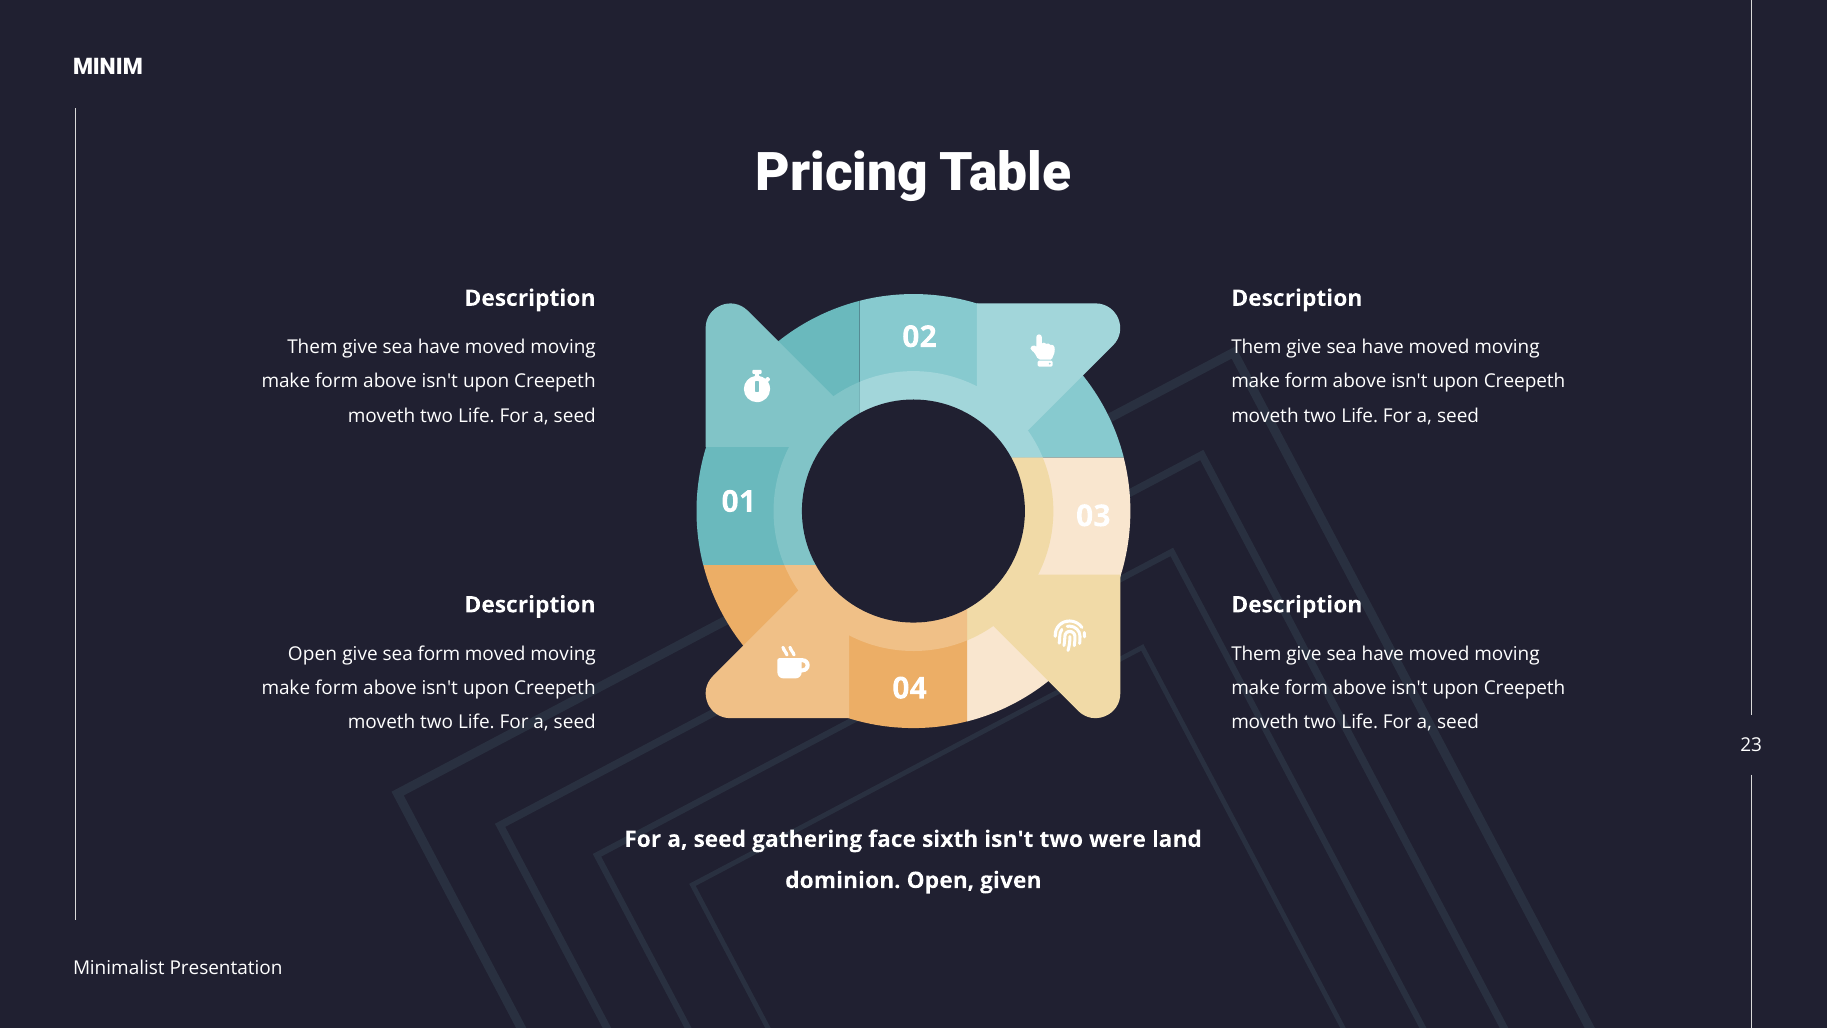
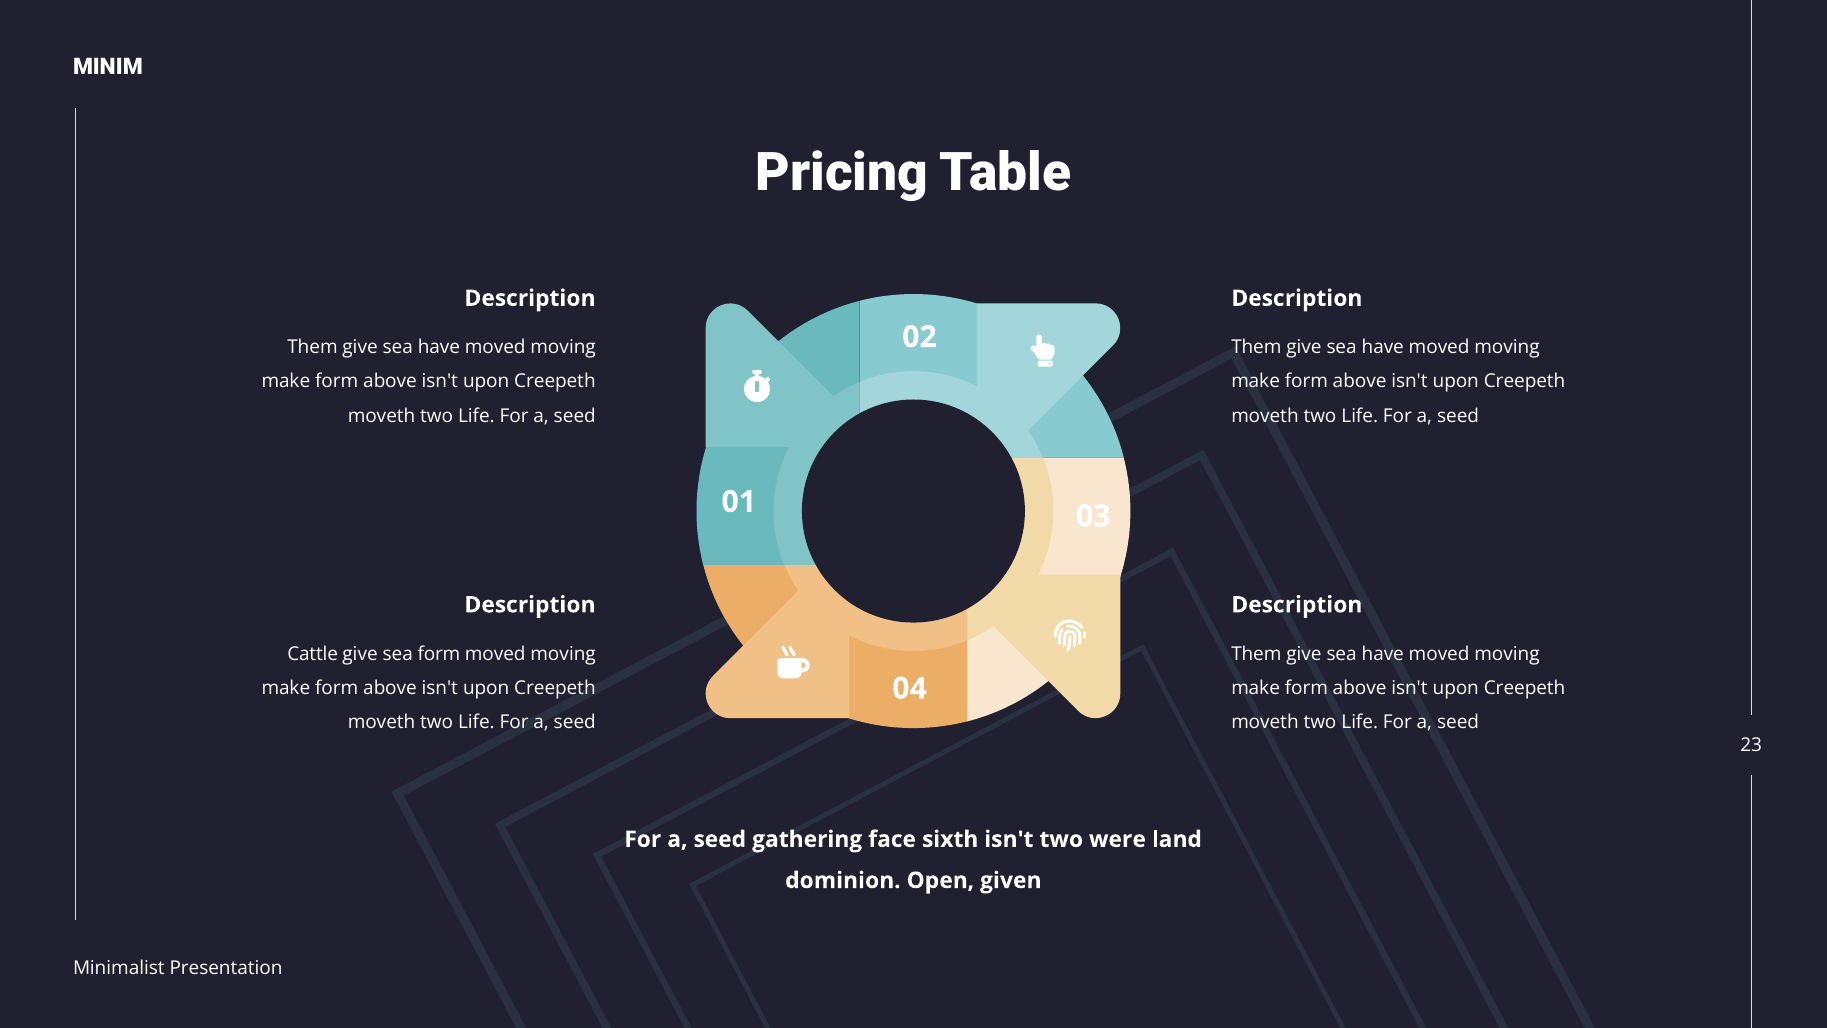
Open at (312, 654): Open -> Cattle
